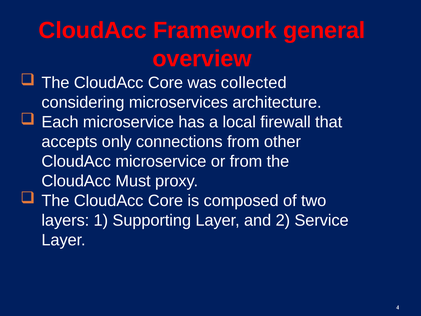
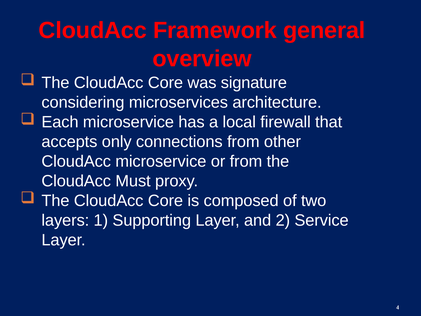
collected: collected -> signature
